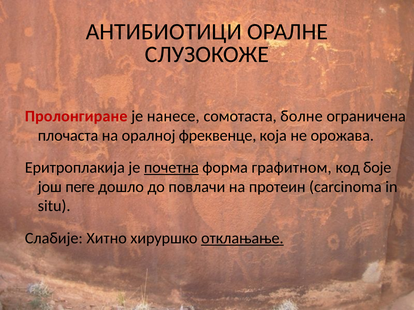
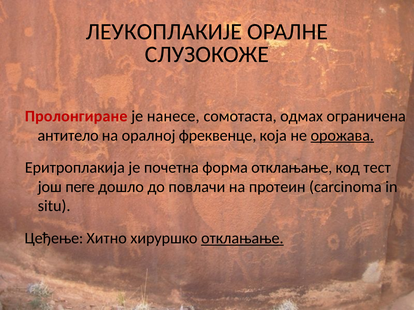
АНТИБИОТИЦИ: АНТИБИОТИЦИ -> ЛЕУКОПЛАКИЈЕ
болне: болне -> одмах
плочаста: плочаста -> антитело
орожава underline: none -> present
почетна underline: present -> none
форма графитном: графитном -> отклањање
боје: боје -> тест
Слабије: Слабије -> Цеђење
